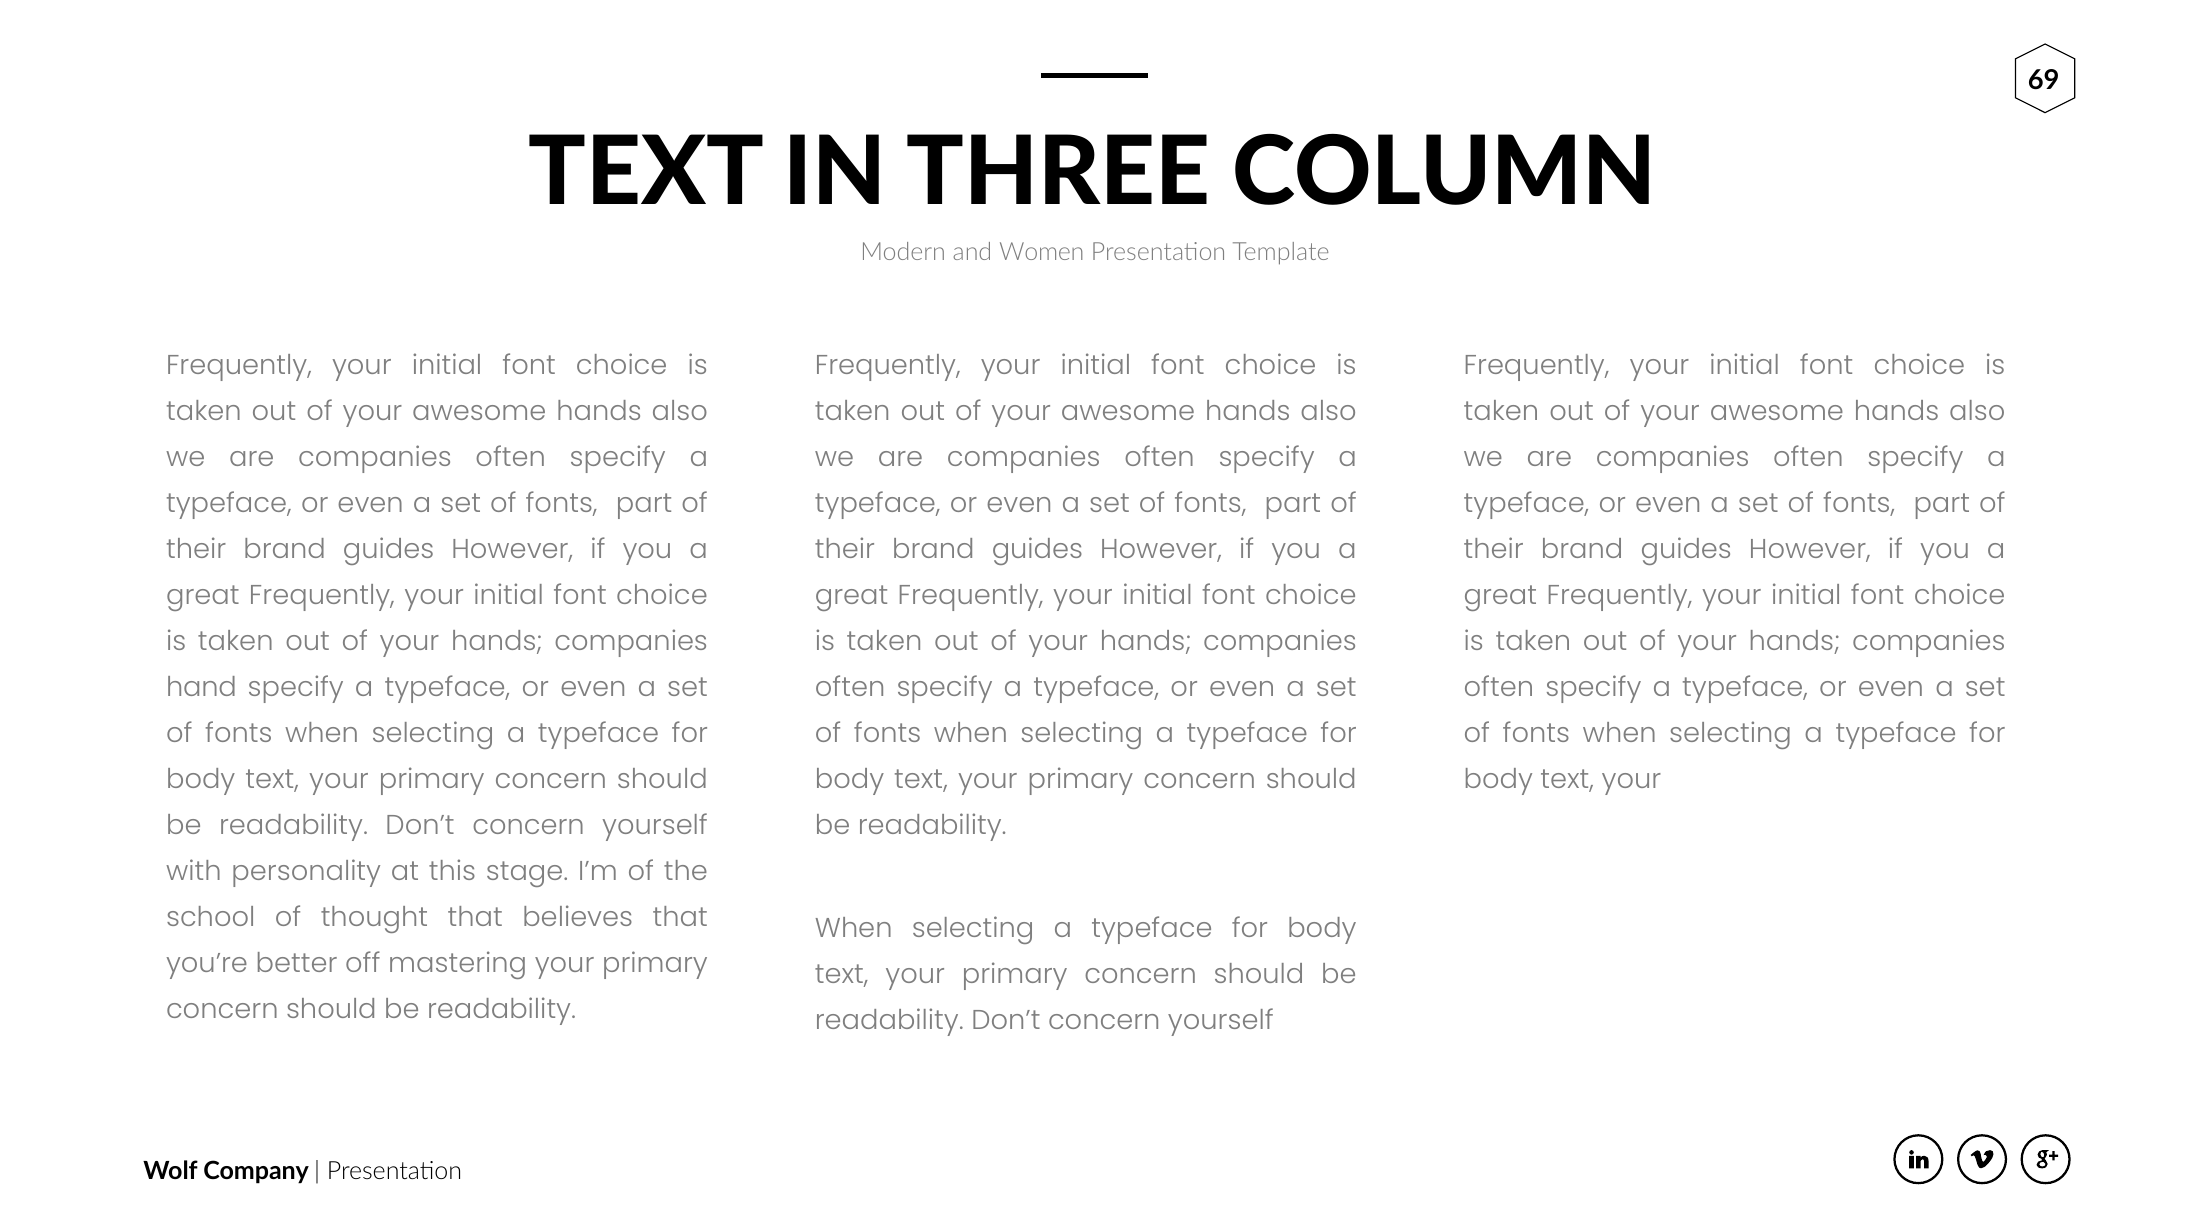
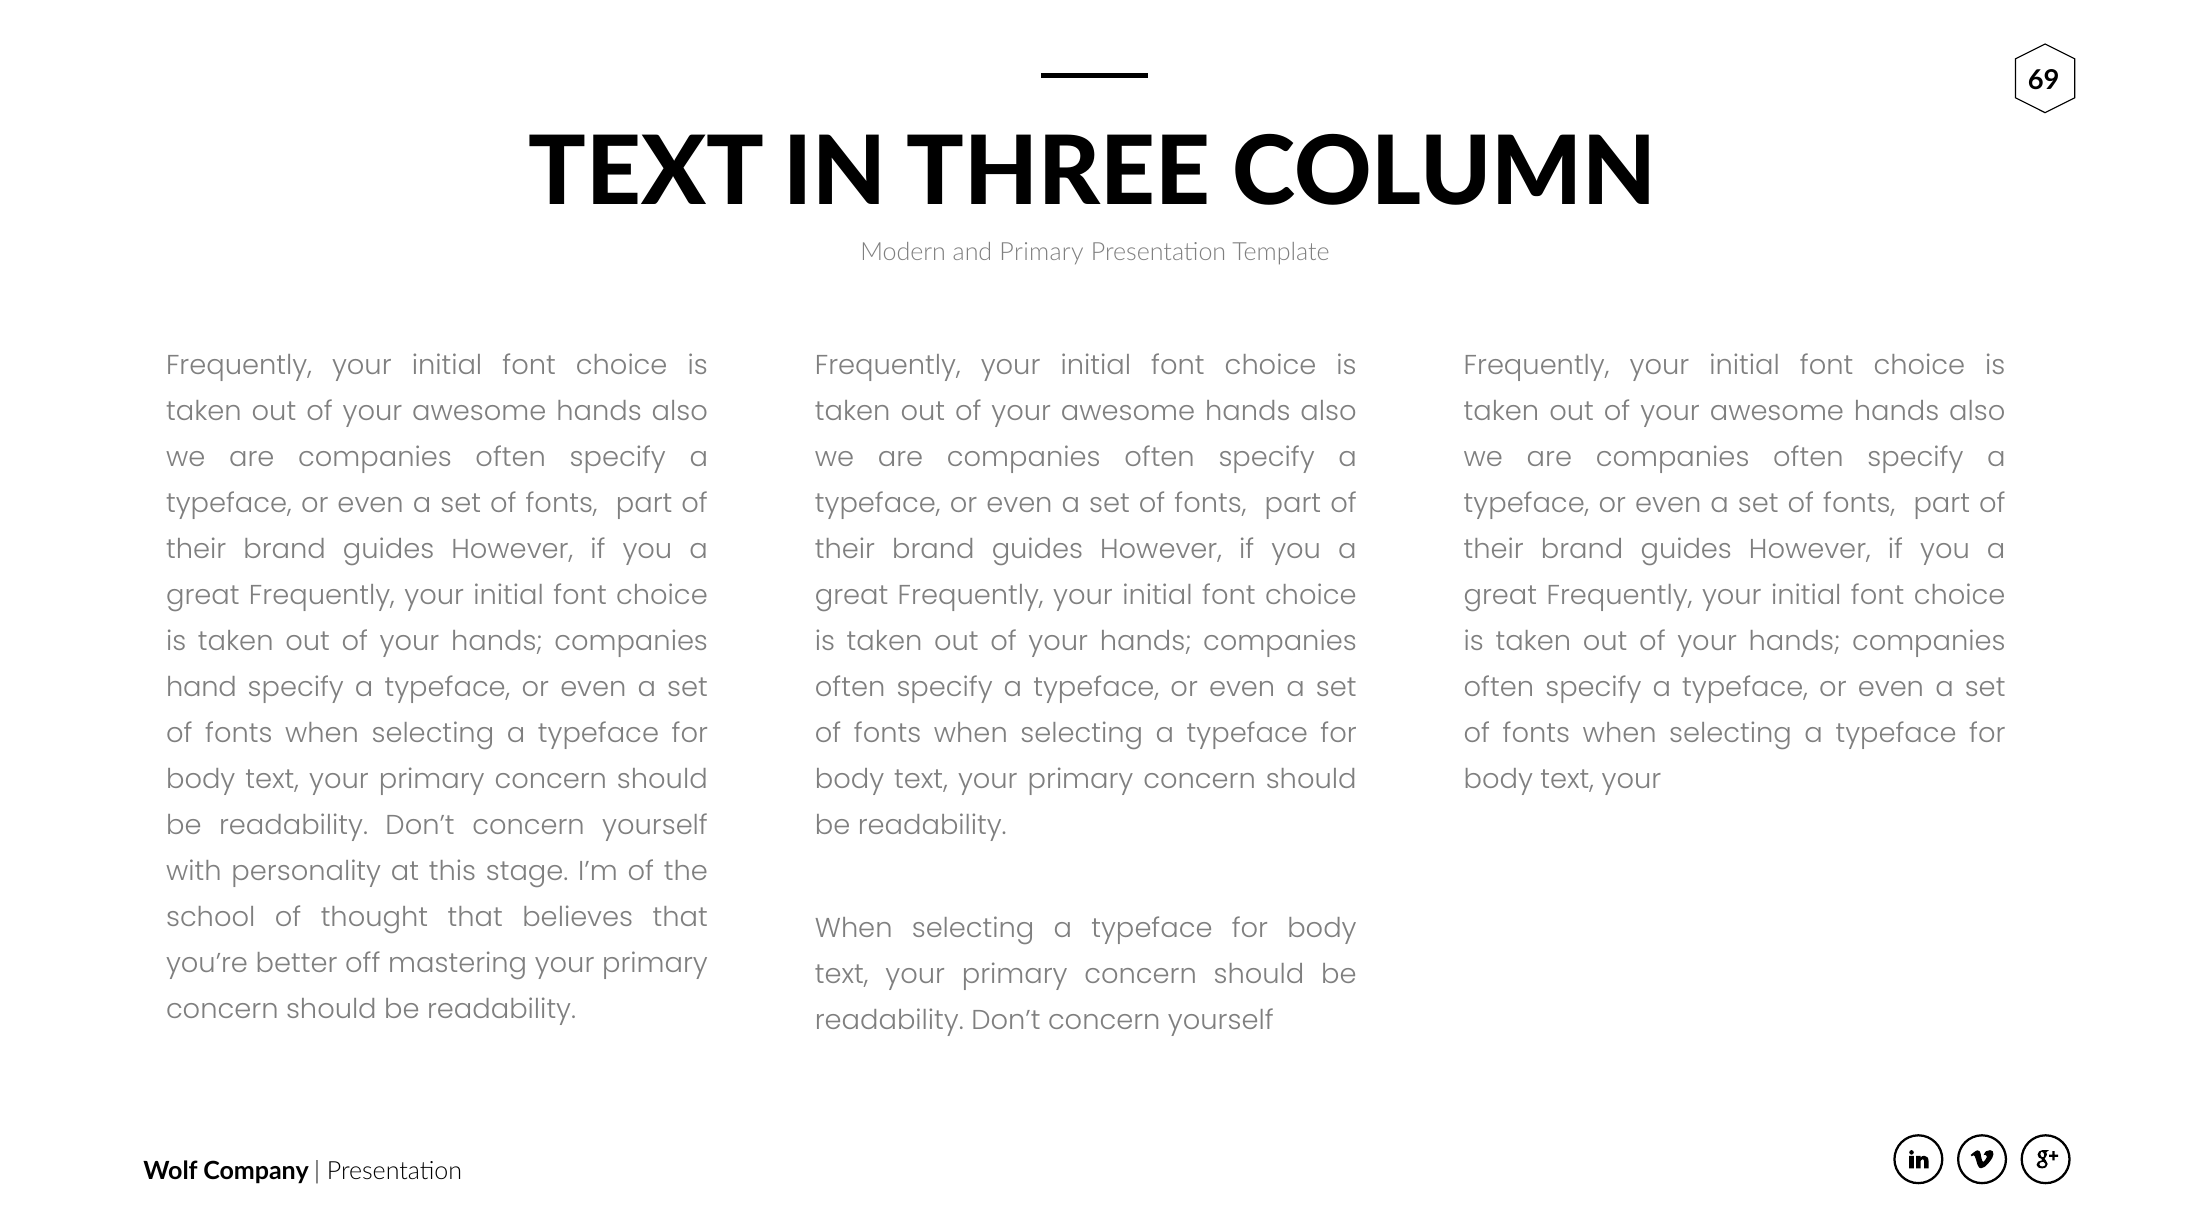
and Women: Women -> Primary
